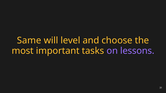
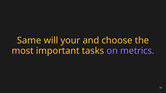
level: level -> your
lessons: lessons -> metrics
